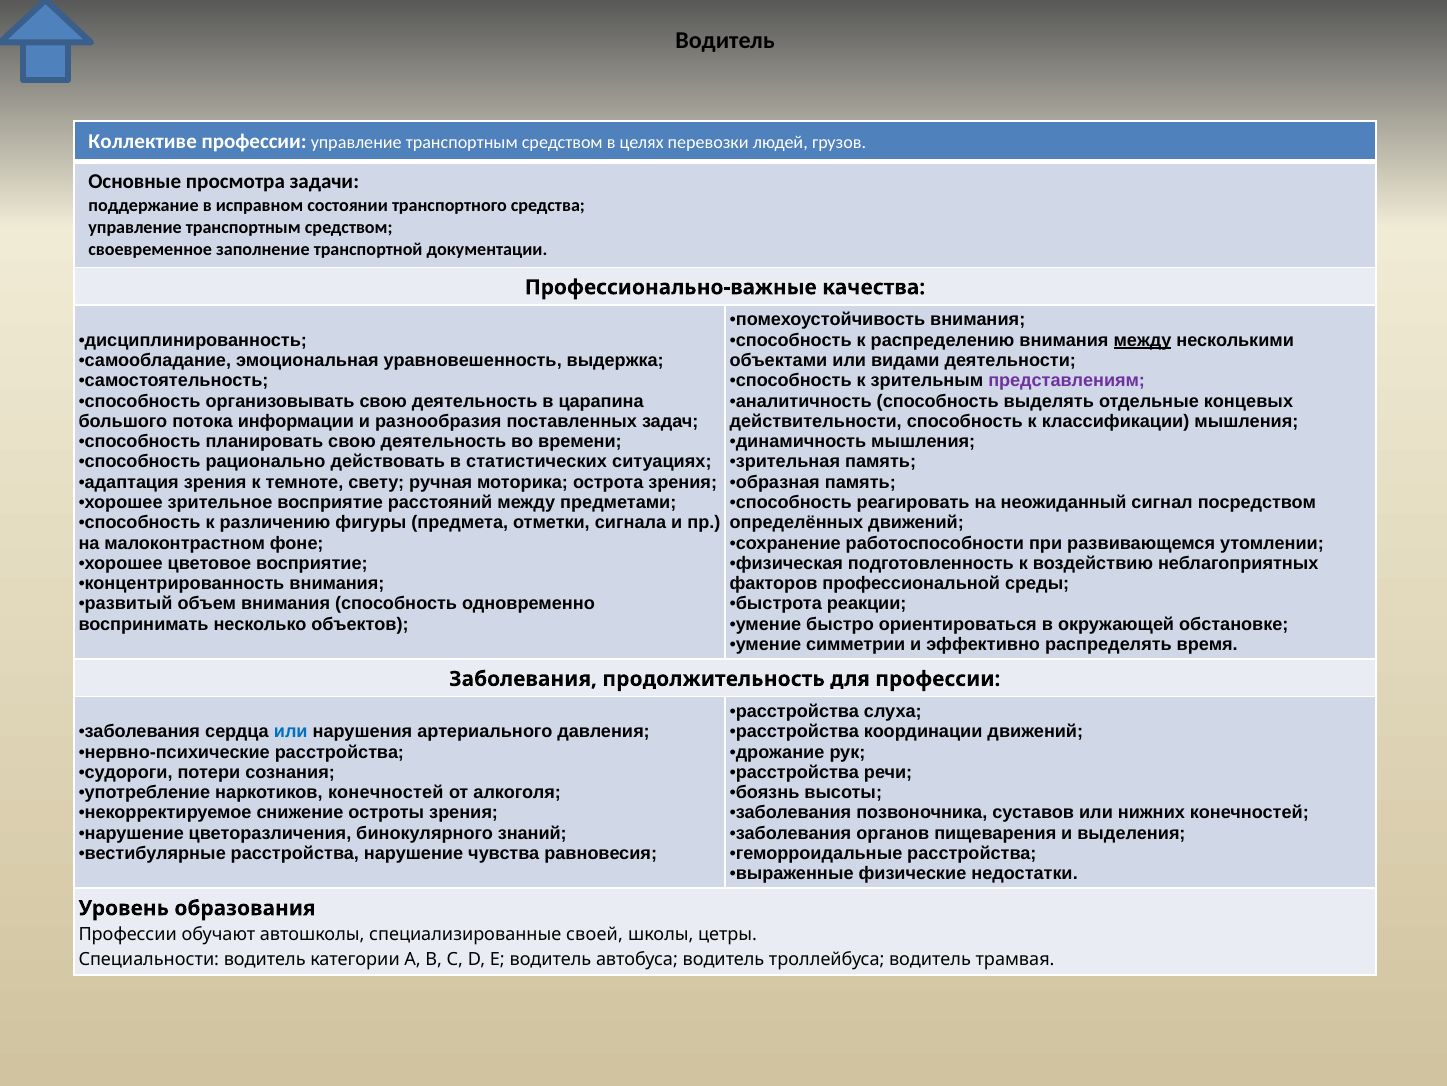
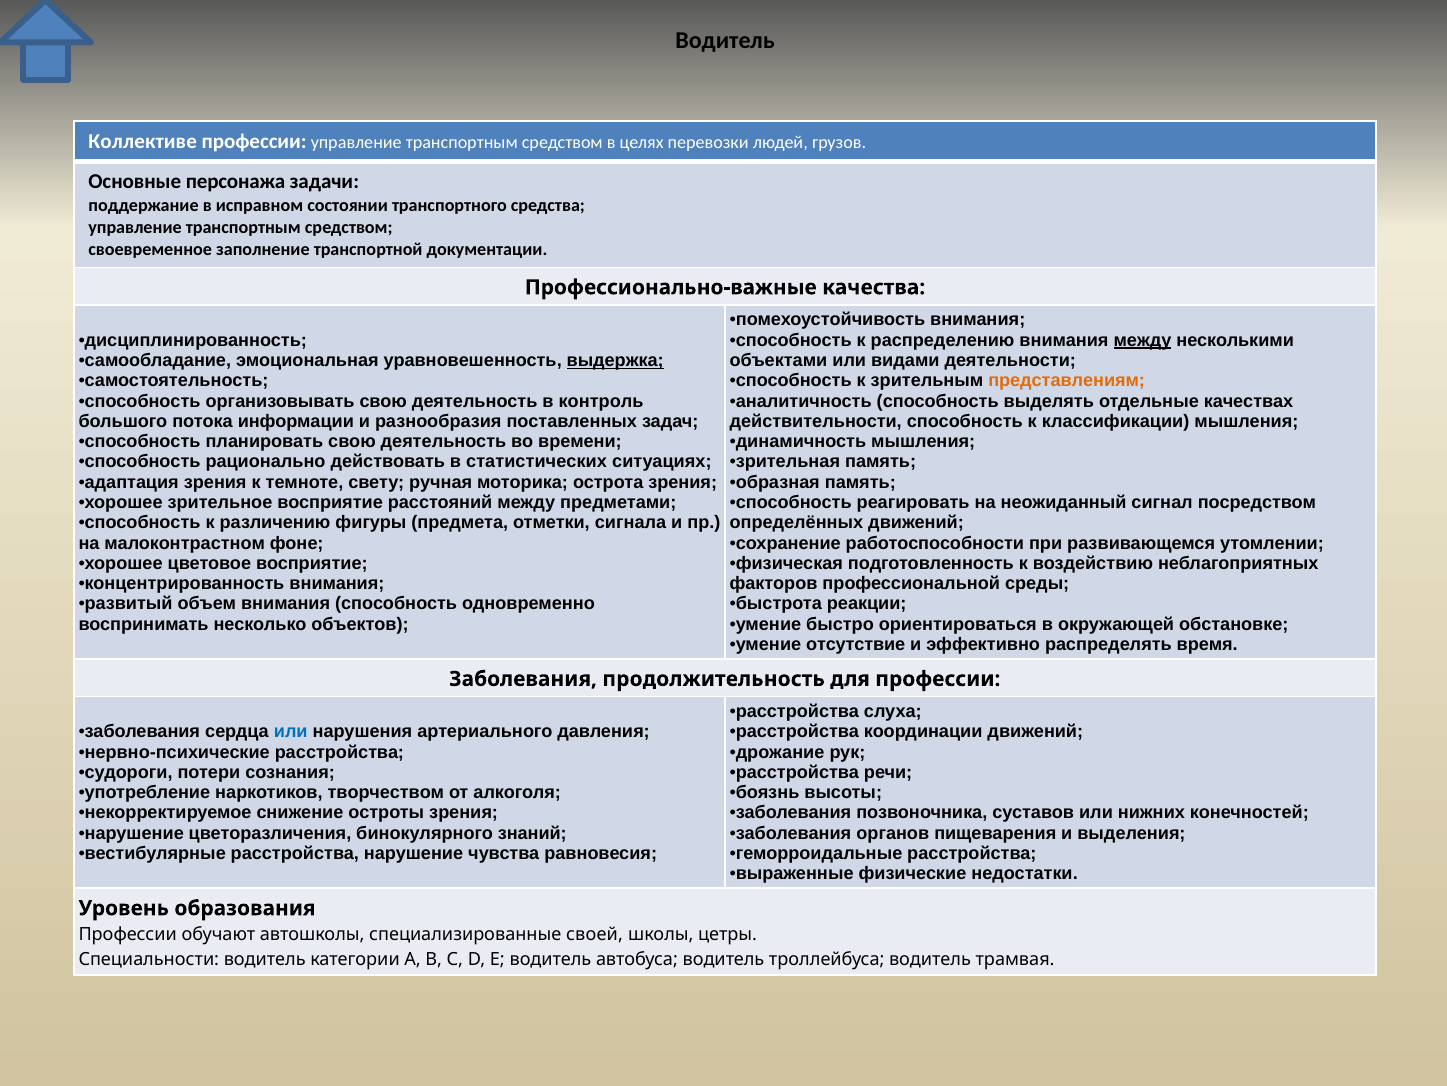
просмотра: просмотра -> персонажа
выдержка underline: none -> present
представлениям colour: purple -> orange
царапина: царапина -> контроль
концевых: концевых -> качествах
симметрии: симметрии -> отсутствие
наркотиков конечностей: конечностей -> творчеством
